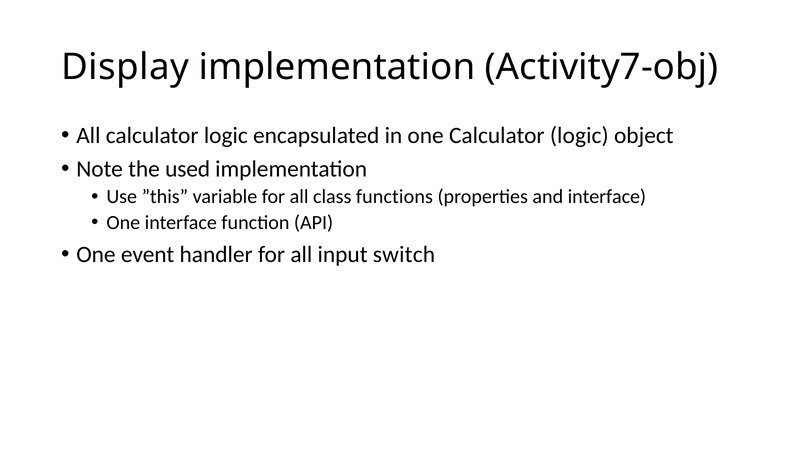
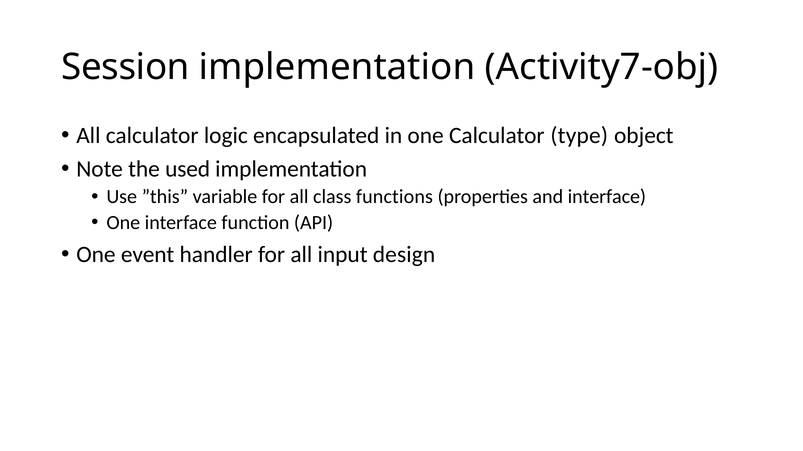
Display: Display -> Session
one Calculator logic: logic -> type
switch: switch -> design
